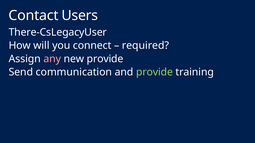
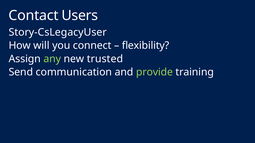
There-CsLegacyUser: There-CsLegacyUser -> Story-CsLegacyUser
required: required -> flexibility
any colour: pink -> light green
new provide: provide -> trusted
